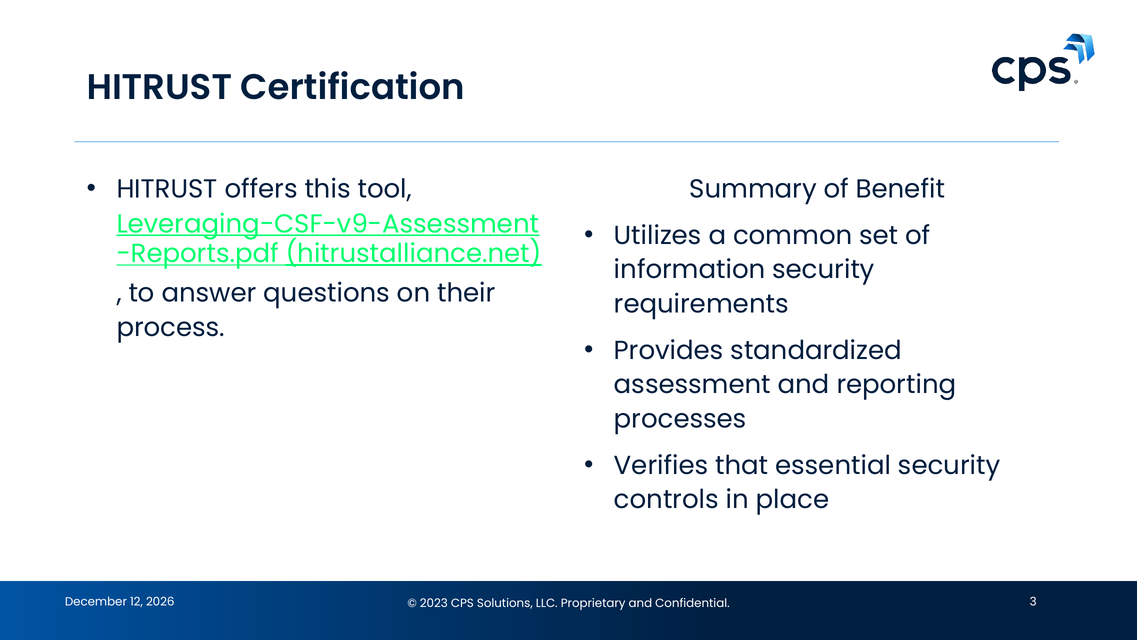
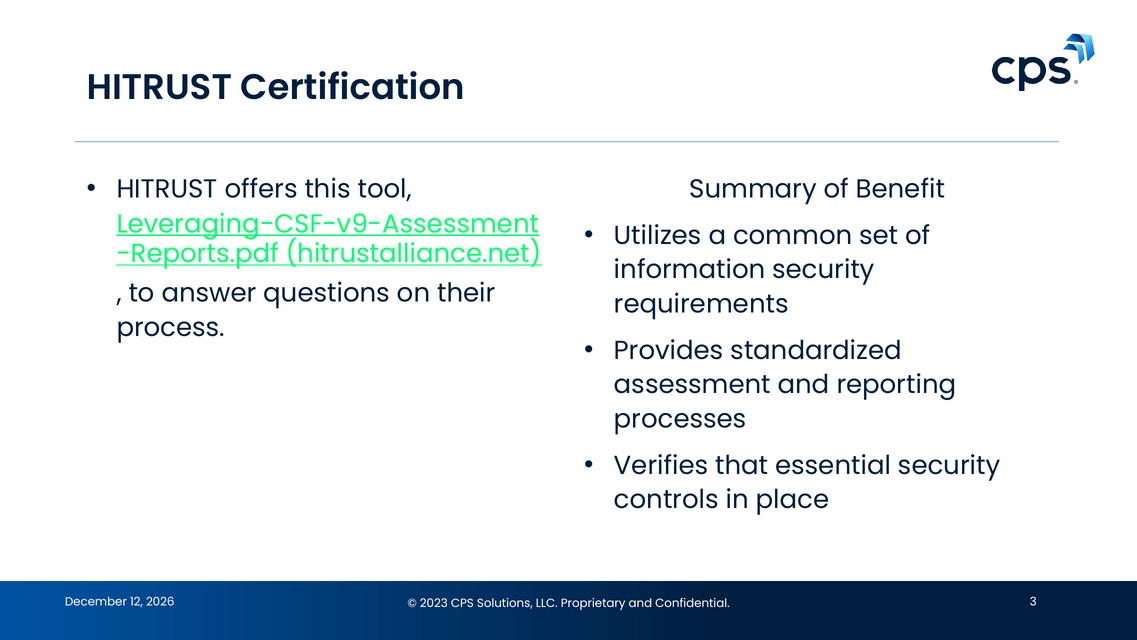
hitrustalliance.net underline: present -> none
